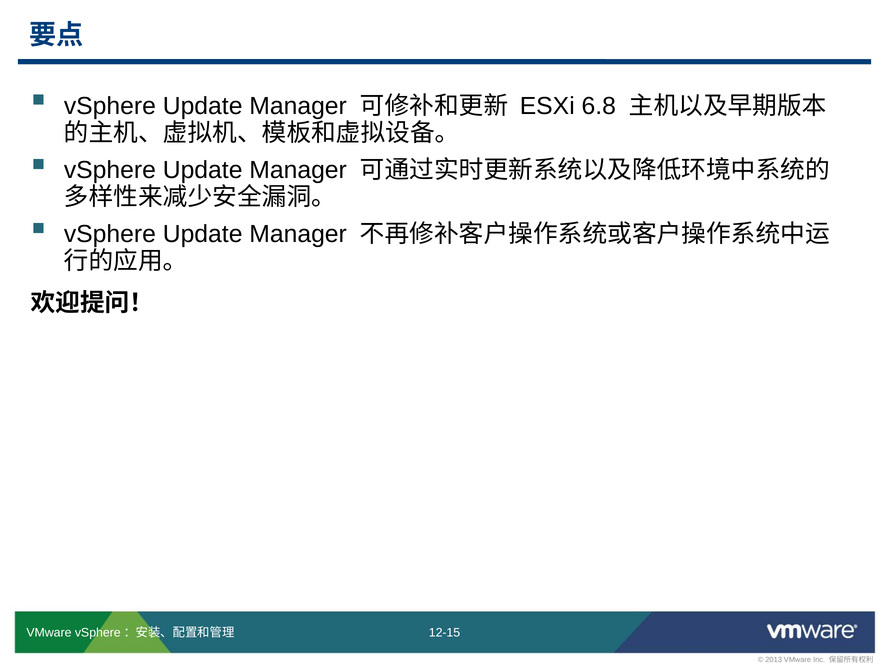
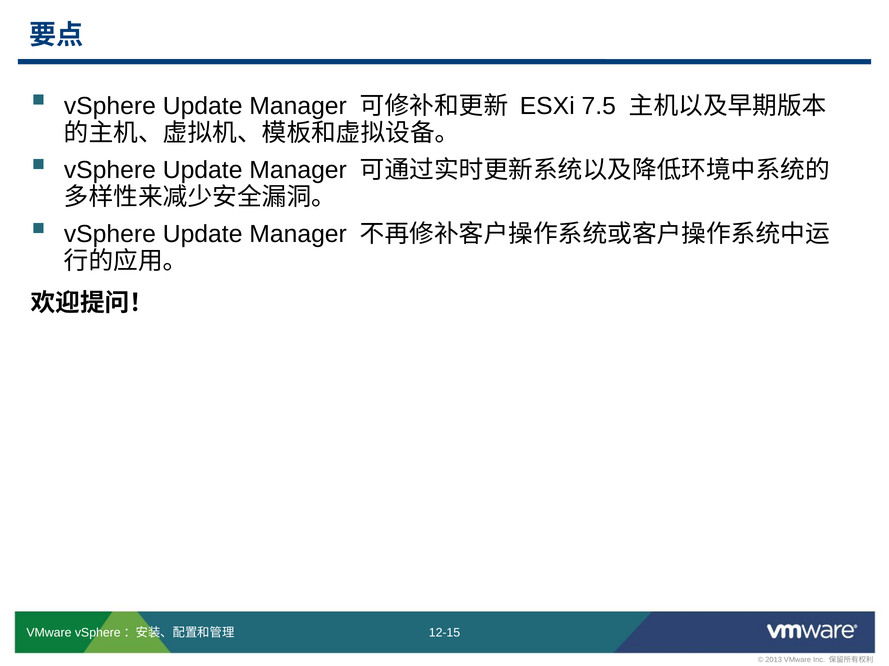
6.8: 6.8 -> 7.5
